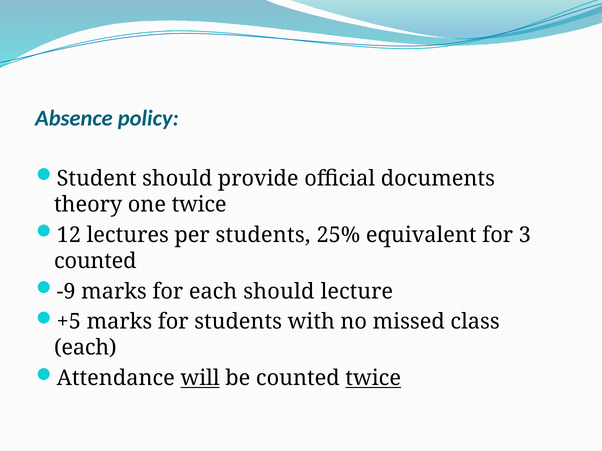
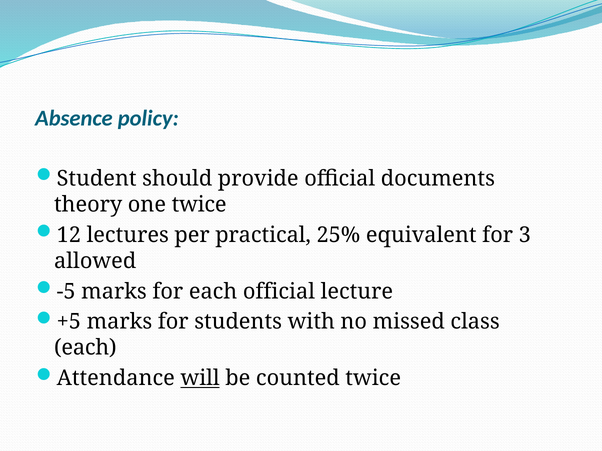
per students: students -> practical
counted at (95, 261): counted -> allowed
-9: -9 -> -5
each should: should -> official
twice at (373, 379) underline: present -> none
